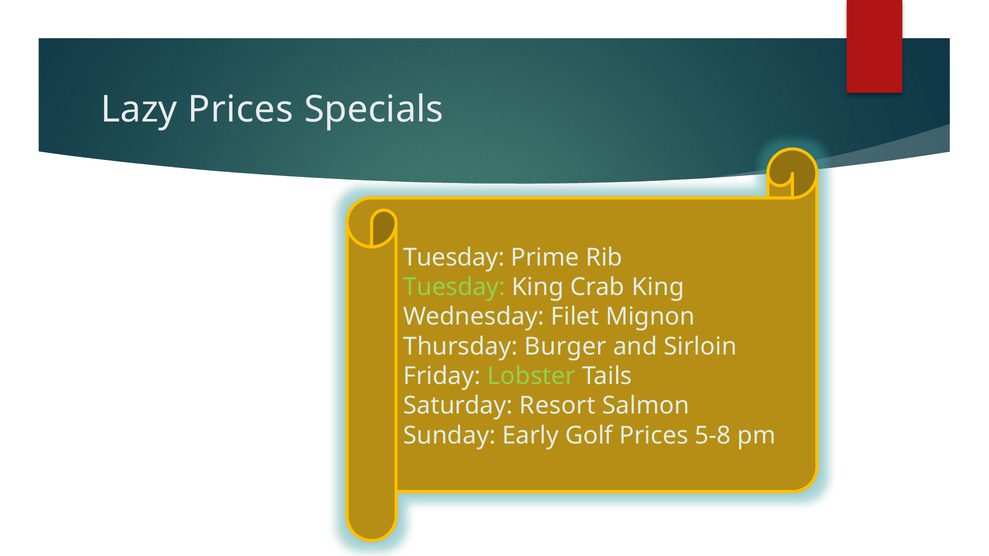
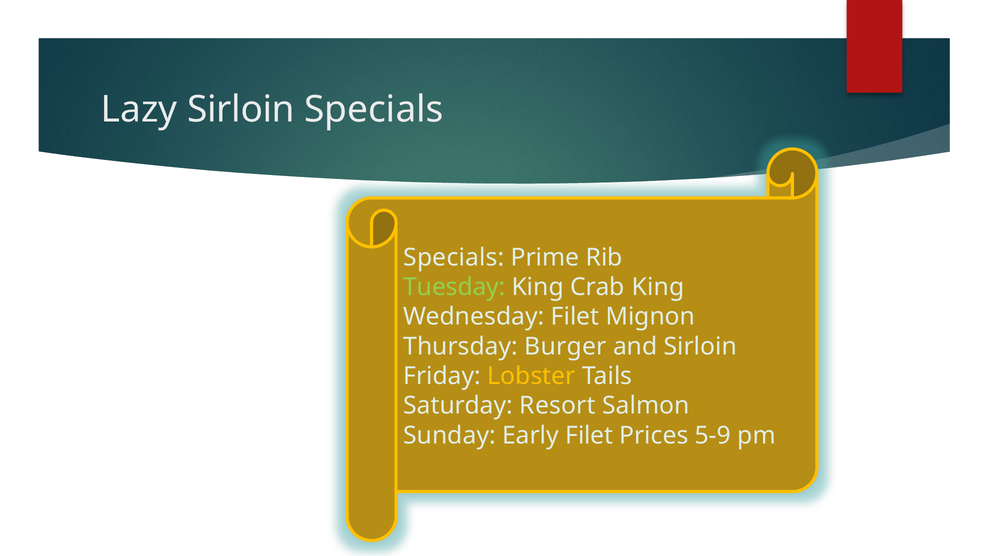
Lazy Prices: Prices -> Sirloin
Tuesday at (454, 258): Tuesday -> Specials
Lobster colour: light green -> yellow
Early Golf: Golf -> Filet
5-8: 5-8 -> 5-9
